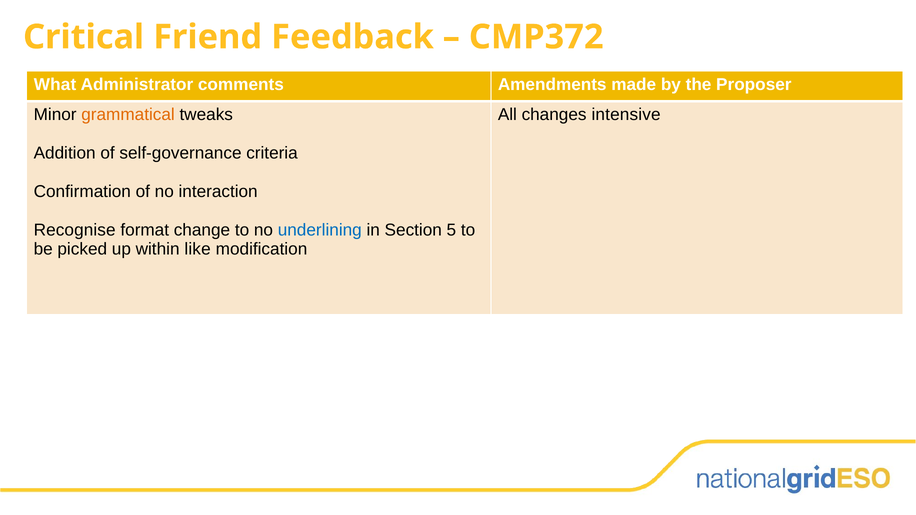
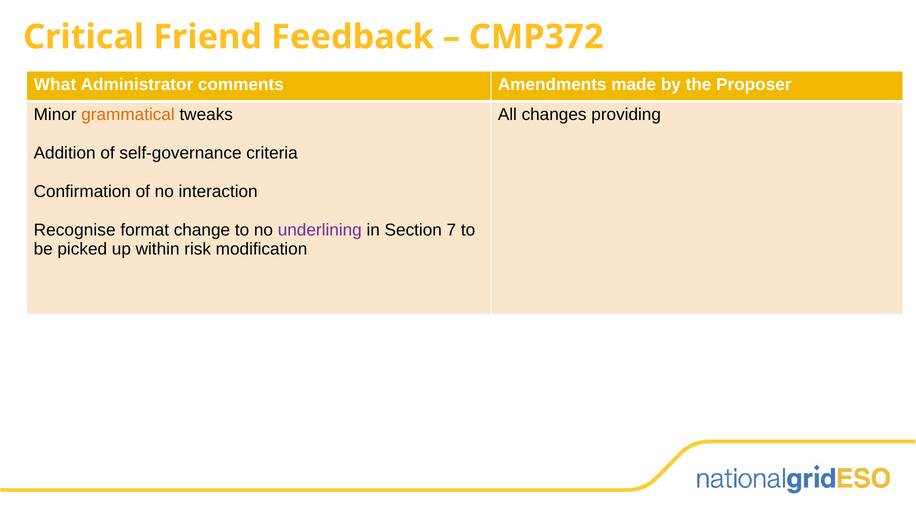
intensive: intensive -> providing
underlining colour: blue -> purple
5: 5 -> 7
like: like -> risk
